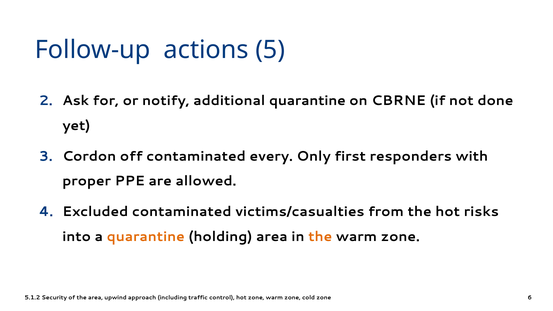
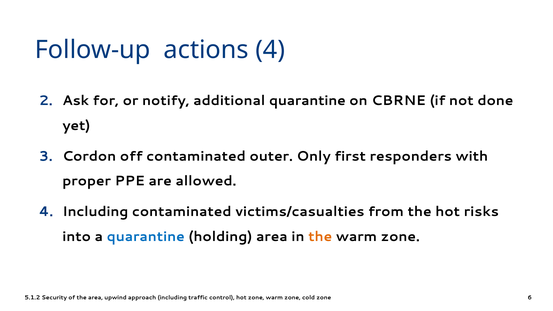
actions 5: 5 -> 4
every: every -> outer
Excluded at (95, 212): Excluded -> Including
quarantine at (146, 237) colour: orange -> blue
